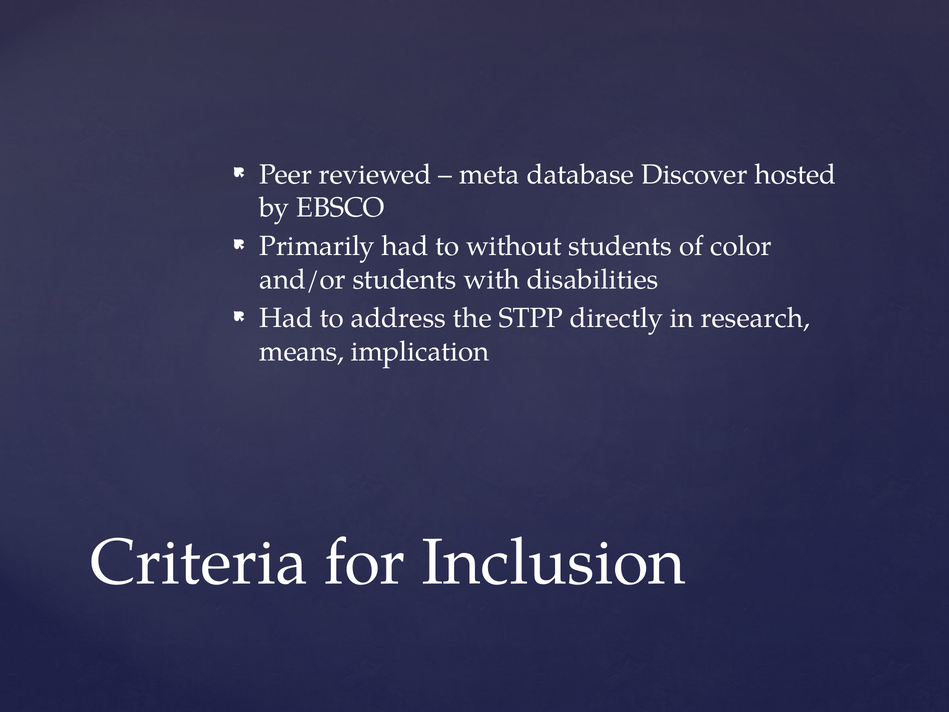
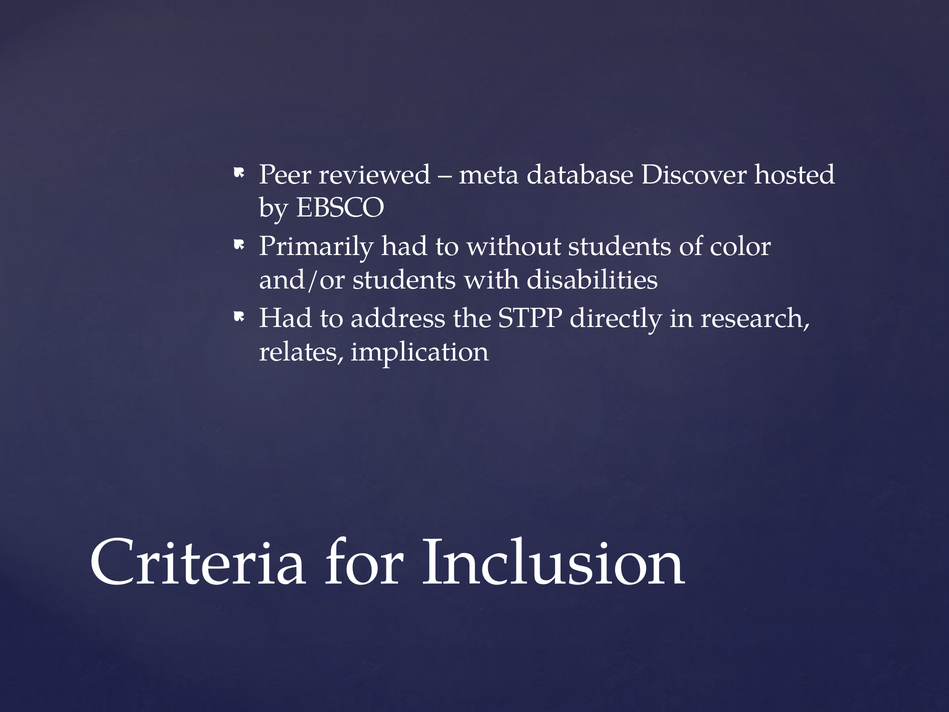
means: means -> relates
